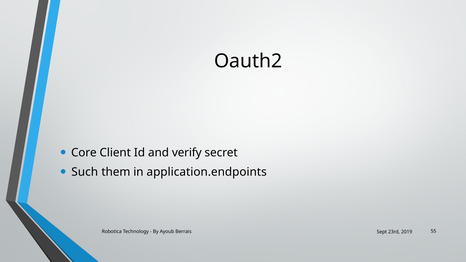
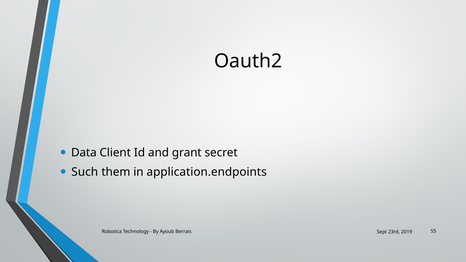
Core: Core -> Data
verify: verify -> grant
